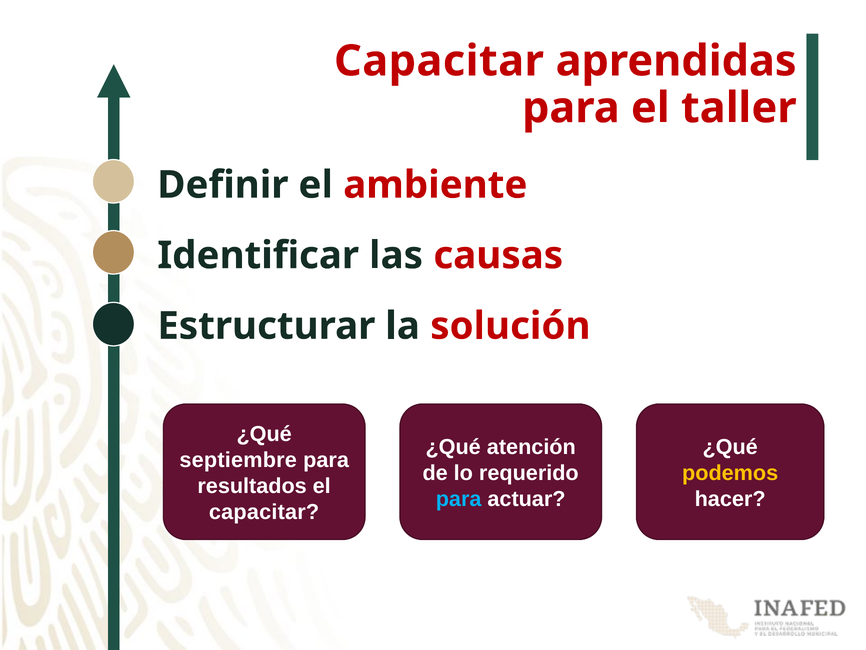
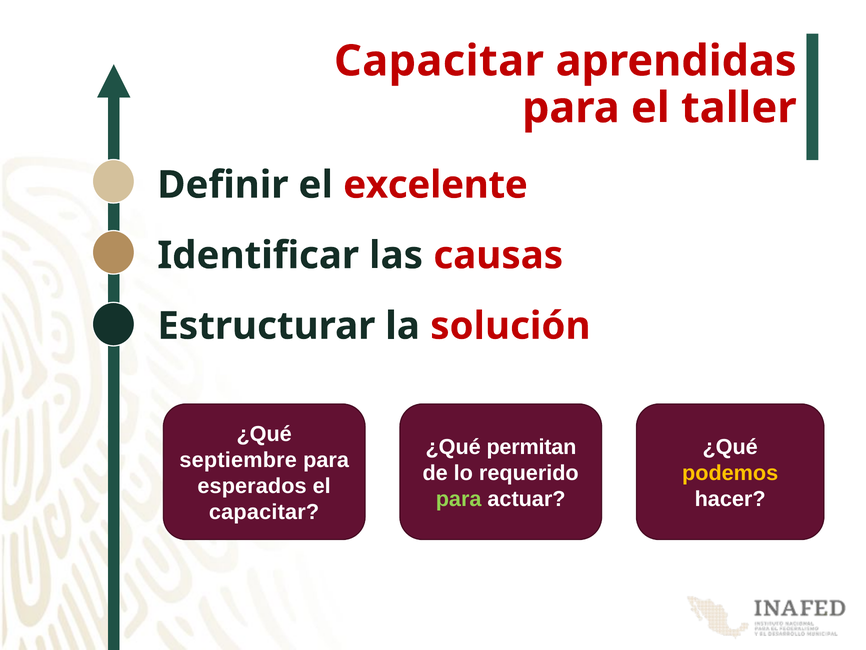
ambiente: ambiente -> excelente
atención: atención -> permitan
resultados: resultados -> esperados
para at (459, 499) colour: light blue -> light green
